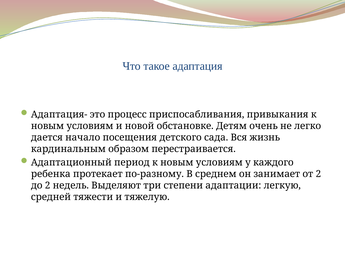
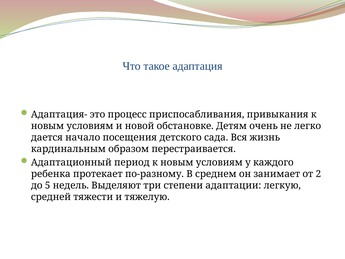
до 2: 2 -> 5
